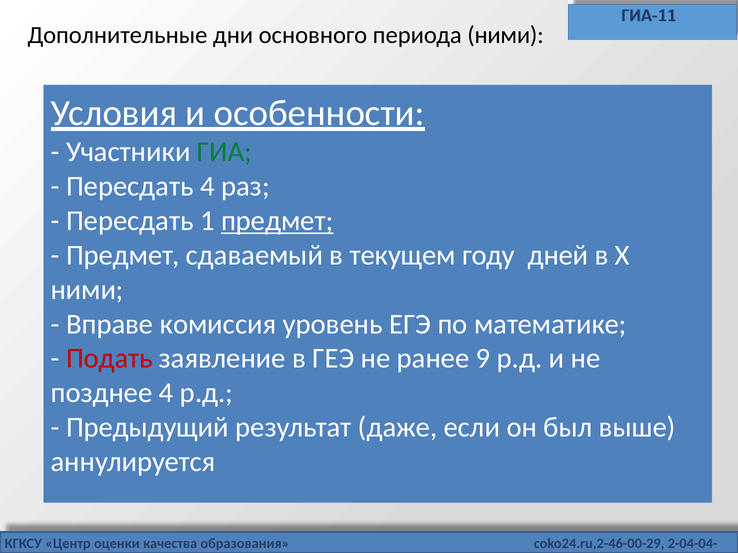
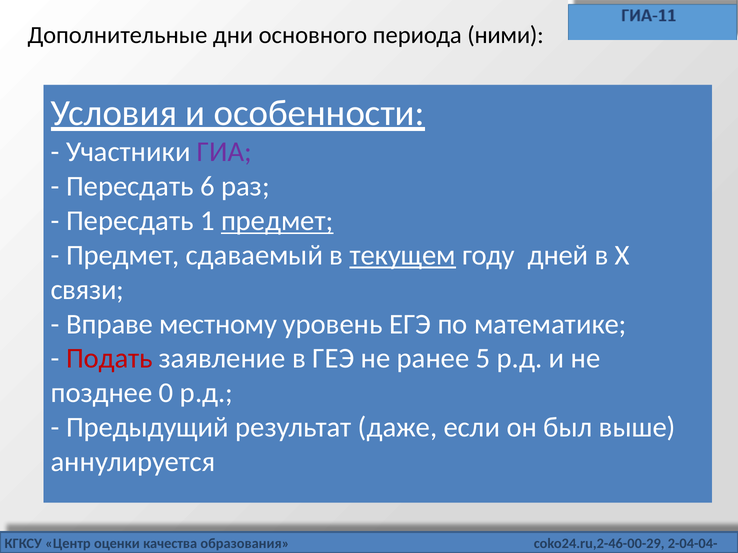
ГИА colour: green -> purple
Пересдать 4: 4 -> 6
текущем underline: none -> present
ними at (87, 290): ними -> связи
комиссия: комиссия -> местному
9: 9 -> 5
позднее 4: 4 -> 0
